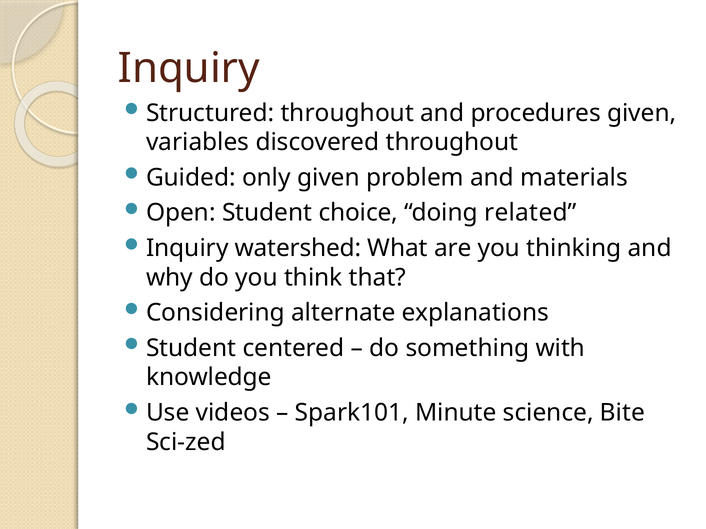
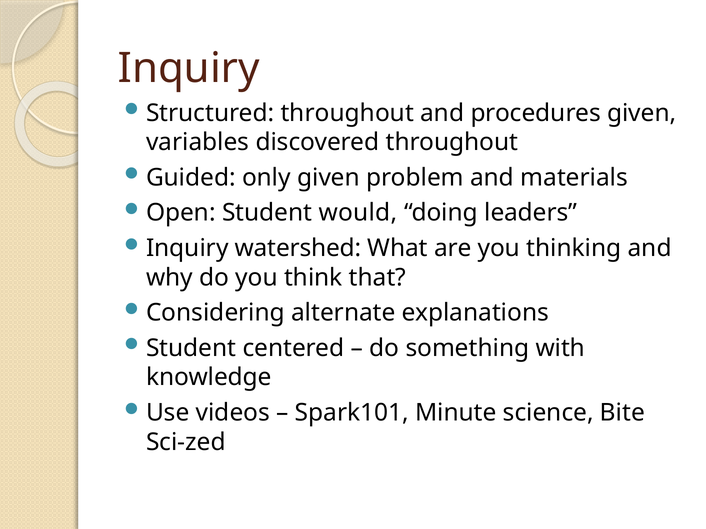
choice: choice -> would
related: related -> leaders
